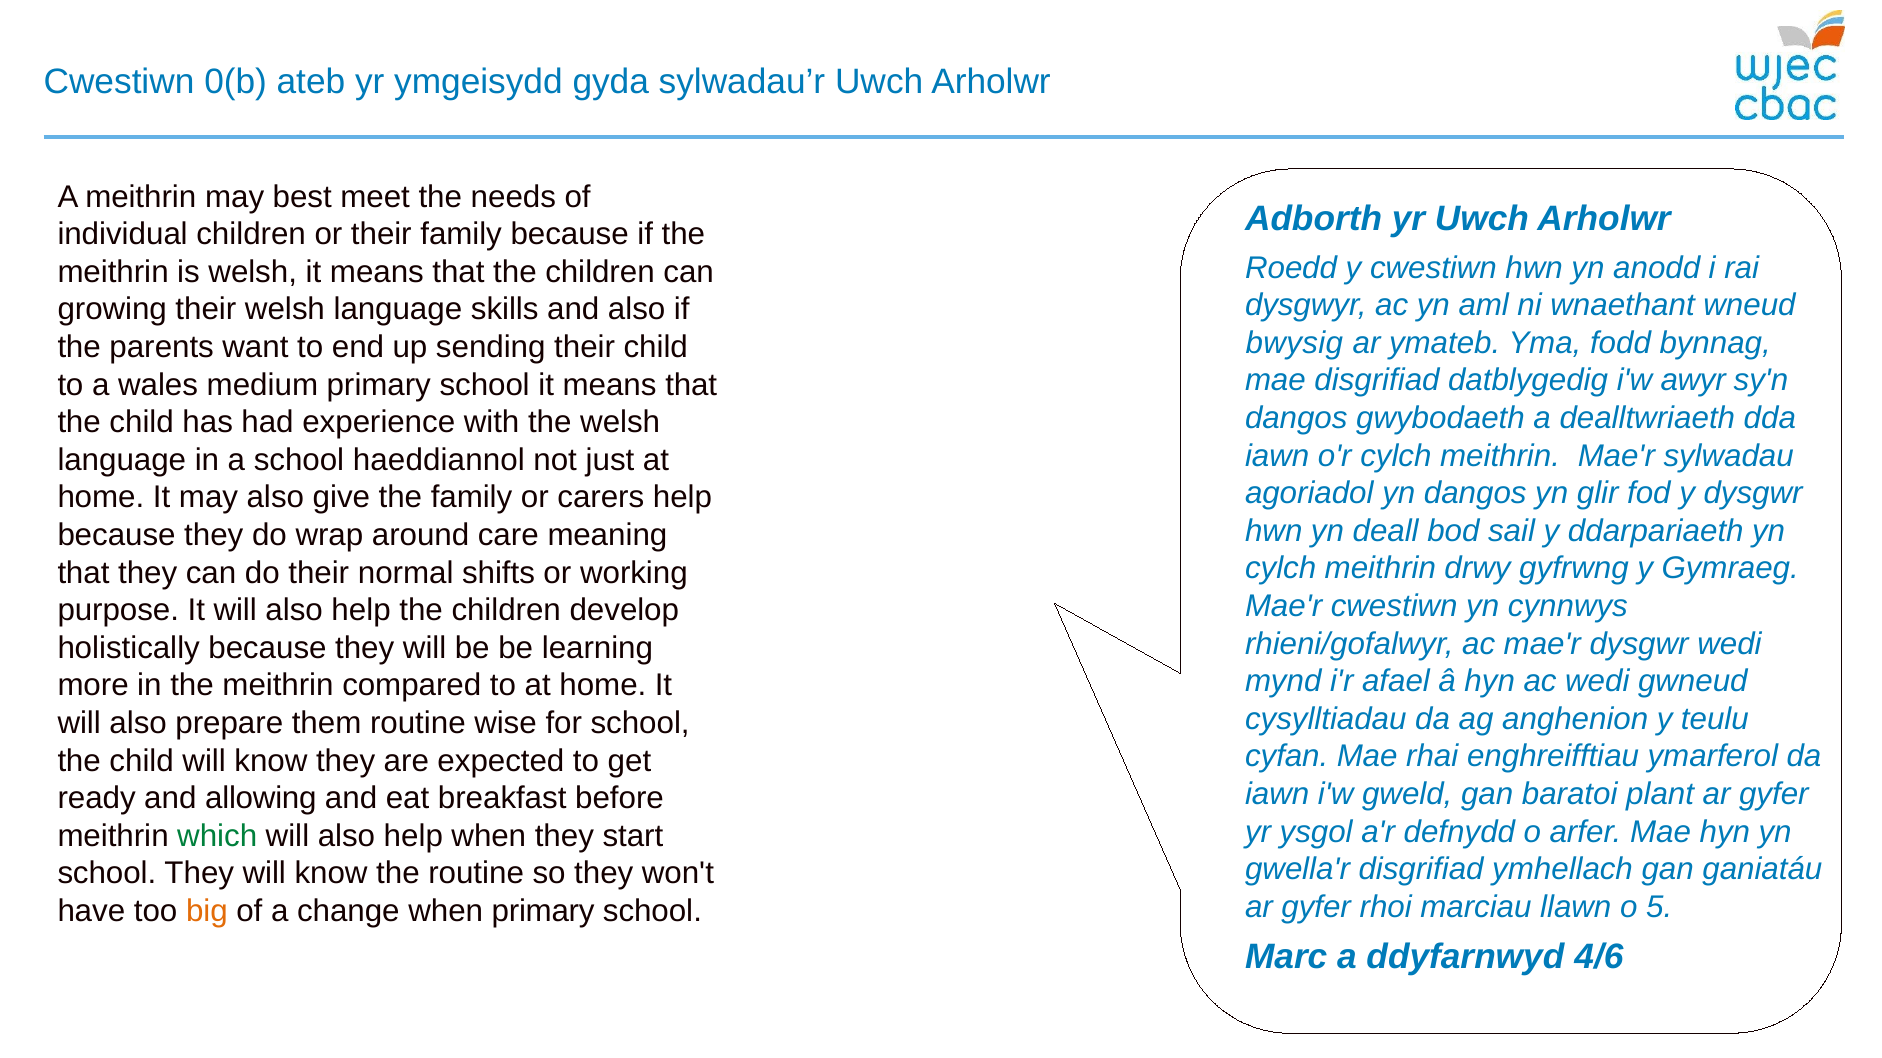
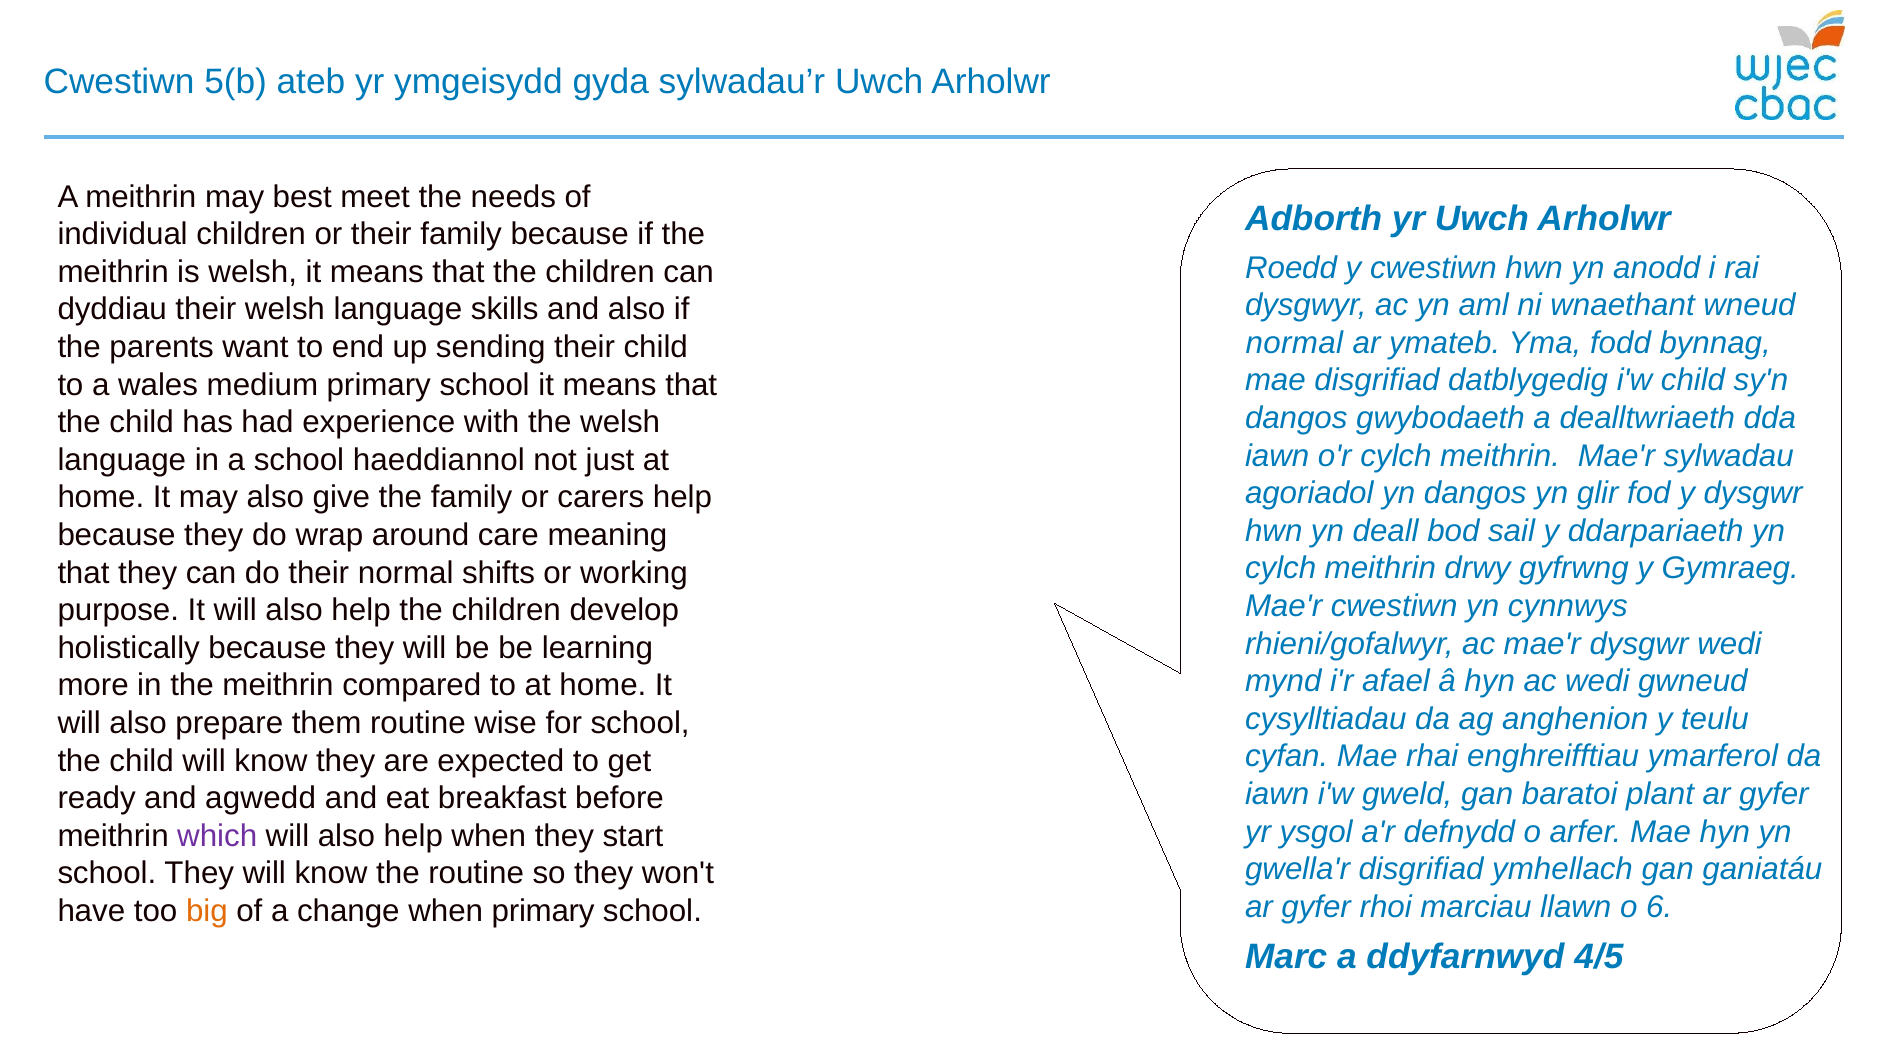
0(b: 0(b -> 5(b
growing: growing -> dyddiau
bwysig at (1294, 343): bwysig -> normal
i'w awyr: awyr -> child
allowing: allowing -> agwedd
which colour: green -> purple
5: 5 -> 6
4/6: 4/6 -> 4/5
